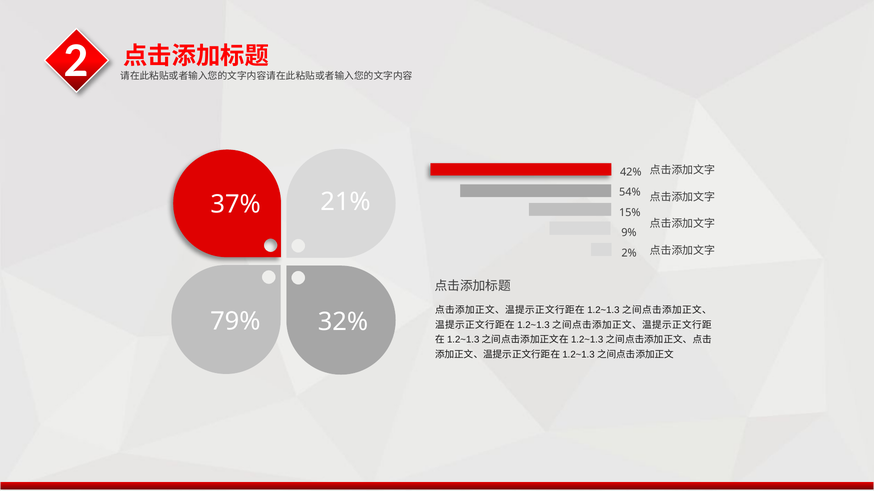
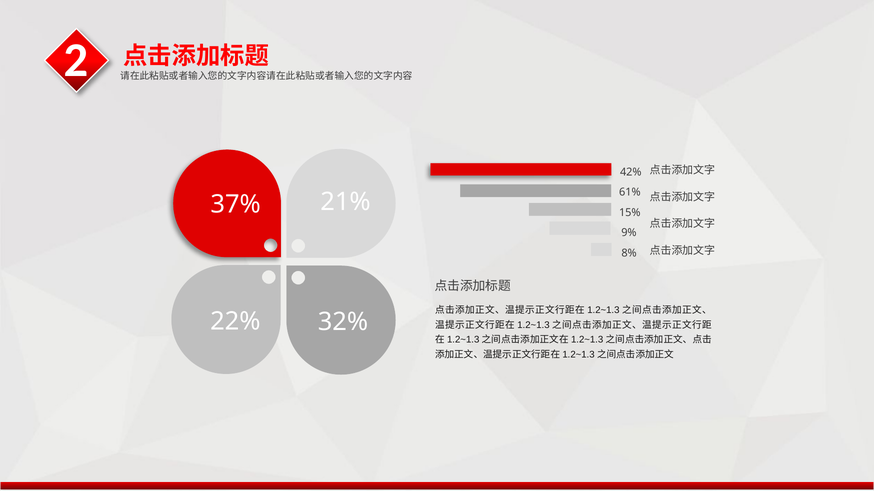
54%: 54% -> 61%
2%: 2% -> 8%
79%: 79% -> 22%
